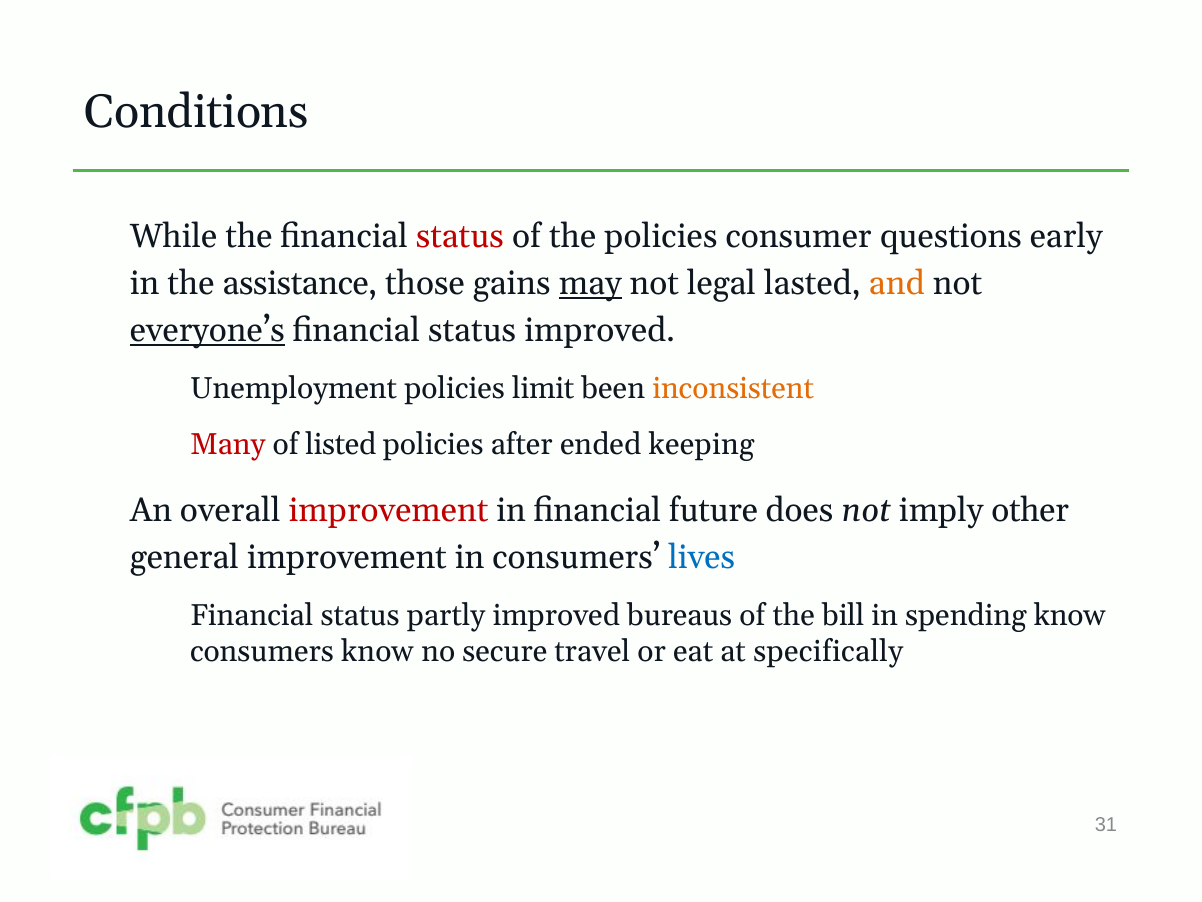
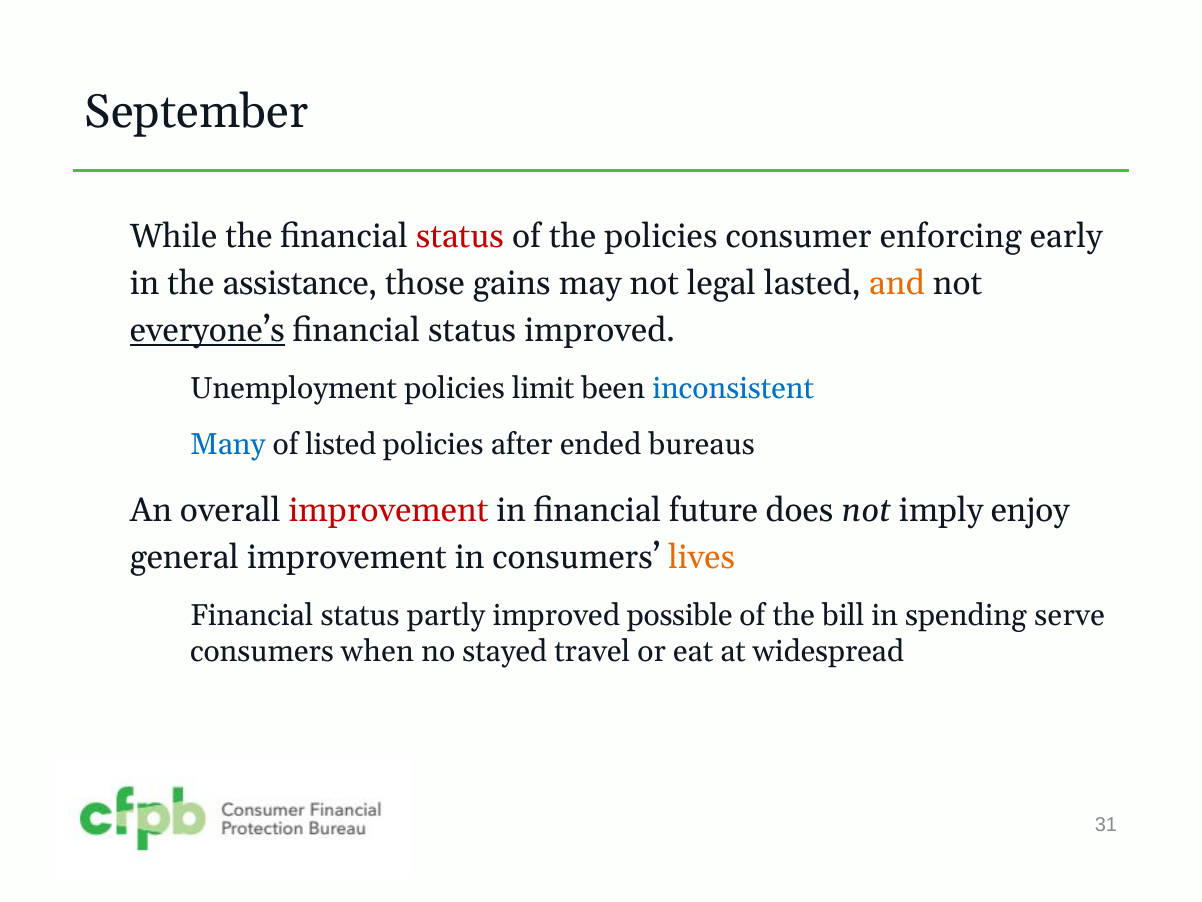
Conditions: Conditions -> September
questions: questions -> enforcing
may underline: present -> none
inconsistent colour: orange -> blue
Many colour: red -> blue
keeping: keeping -> bureaus
other: other -> enjoy
lives colour: blue -> orange
bureaus: bureaus -> possible
spending know: know -> serve
consumers know: know -> when
secure: secure -> stayed
specifically: specifically -> widespread
